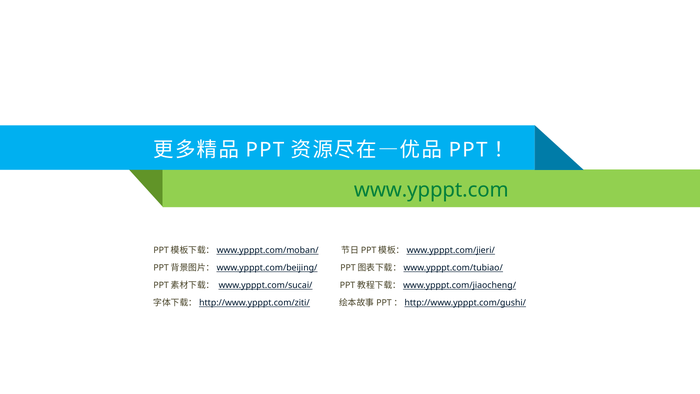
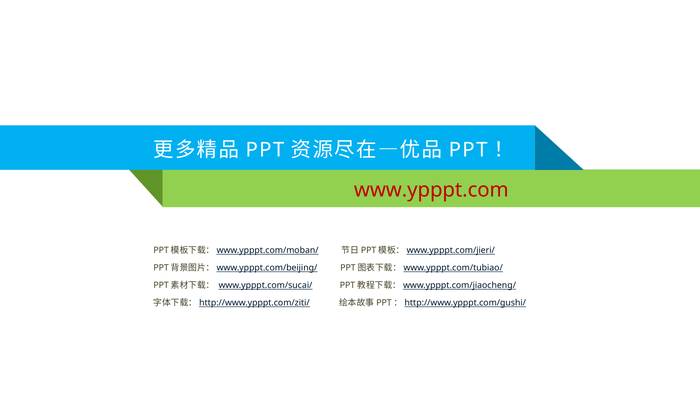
www.ypppt.com colour: green -> red
